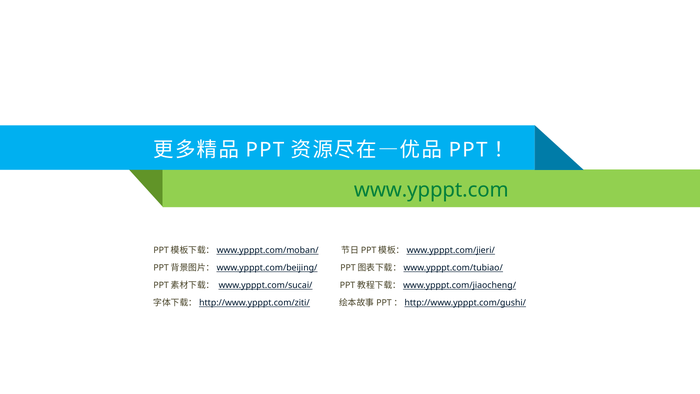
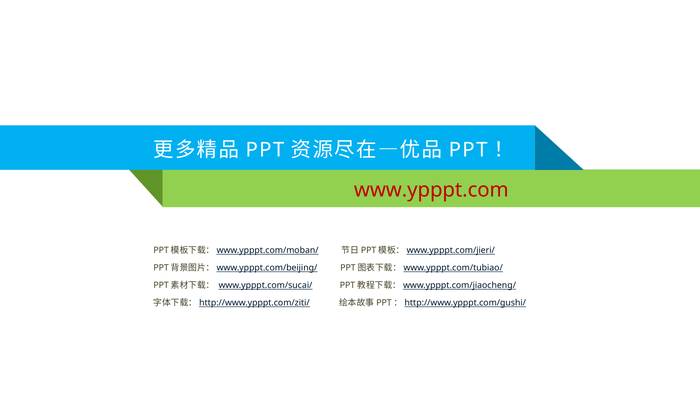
www.ypppt.com colour: green -> red
